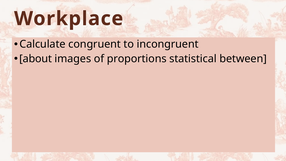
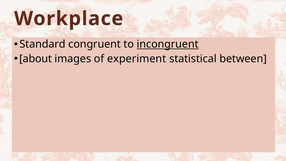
Calculate: Calculate -> Standard
incongruent underline: none -> present
proportions: proportions -> experiment
